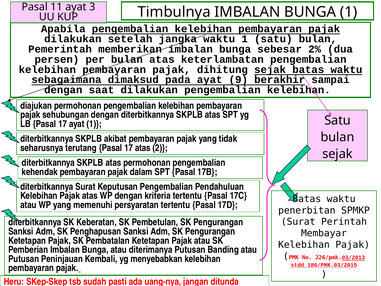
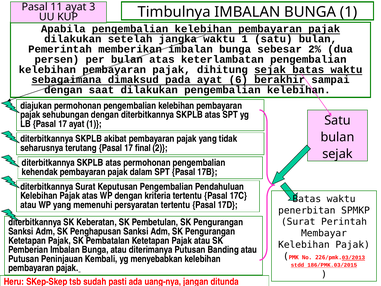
9: 9 -> 6
17 atas: atas -> final
